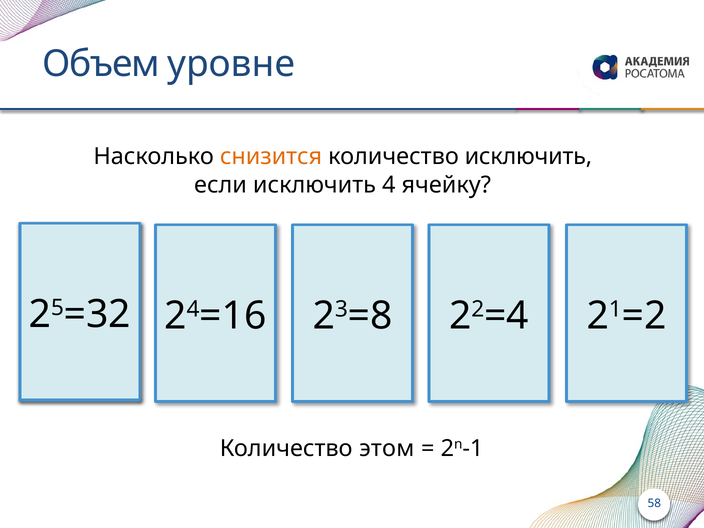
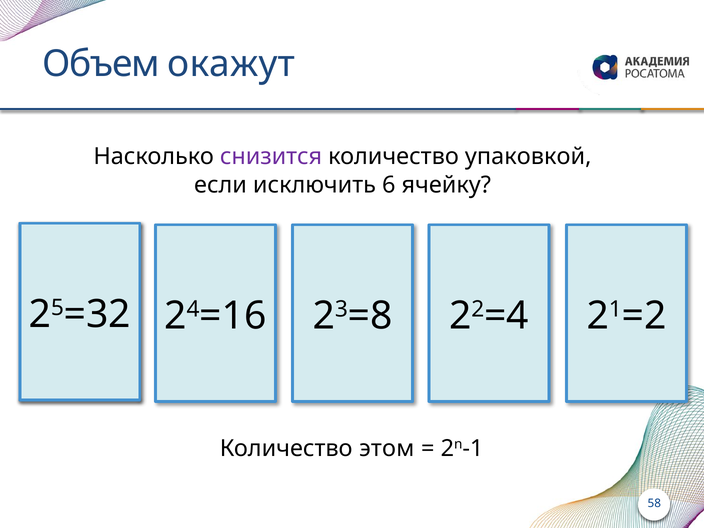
уровне: уровне -> окажут
снизится colour: orange -> purple
количество исключить: исключить -> упаковкой
4: 4 -> 6
